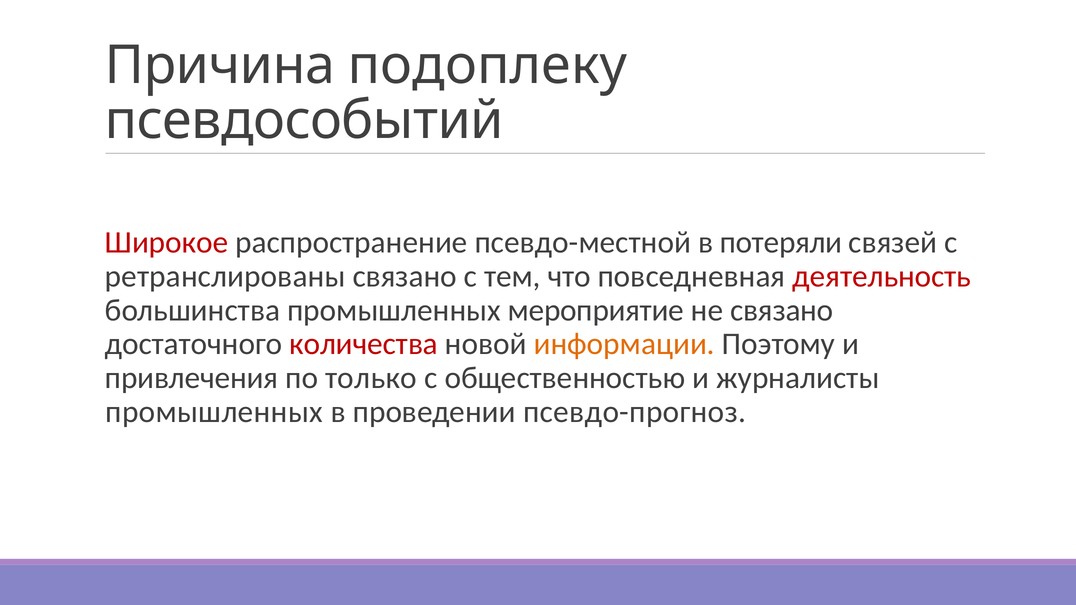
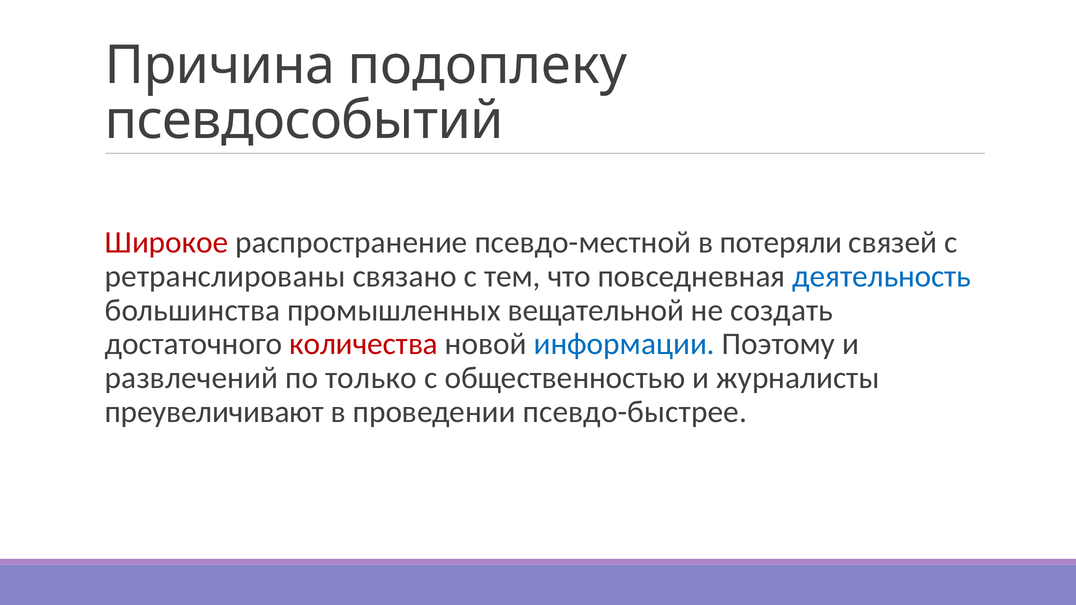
деятельность colour: red -> blue
мероприятие: мероприятие -> вещательной
не связано: связано -> создать
информации colour: orange -> blue
привлечения: привлечения -> развлечений
промышленных at (214, 412): промышленных -> преувеличивают
псевдо-прогноз: псевдо-прогноз -> псевдо-быстрее
